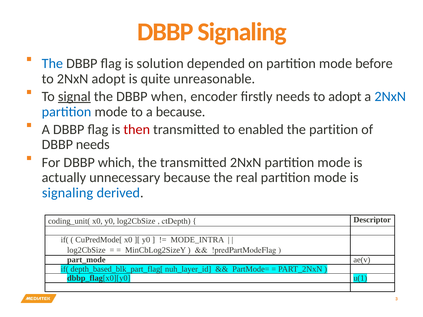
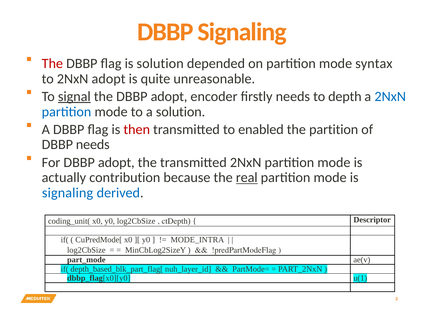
The at (52, 64) colour: blue -> red
before: before -> syntax
the DBBP when: when -> adopt
to adopt: adopt -> depth
a because: because -> solution
For DBBP which: which -> adopt
unnecessary: unnecessary -> contribution
real underline: none -> present
